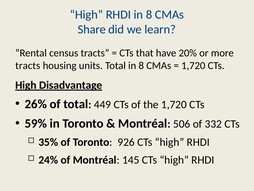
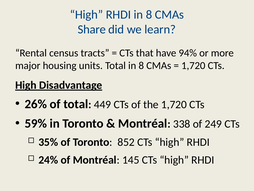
20%: 20% -> 94%
tracts at (28, 66): tracts -> major
506: 506 -> 338
332: 332 -> 249
926: 926 -> 852
